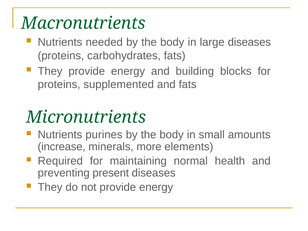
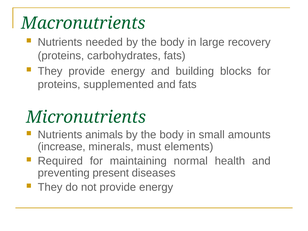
large diseases: diseases -> recovery
purines: purines -> animals
more: more -> must
